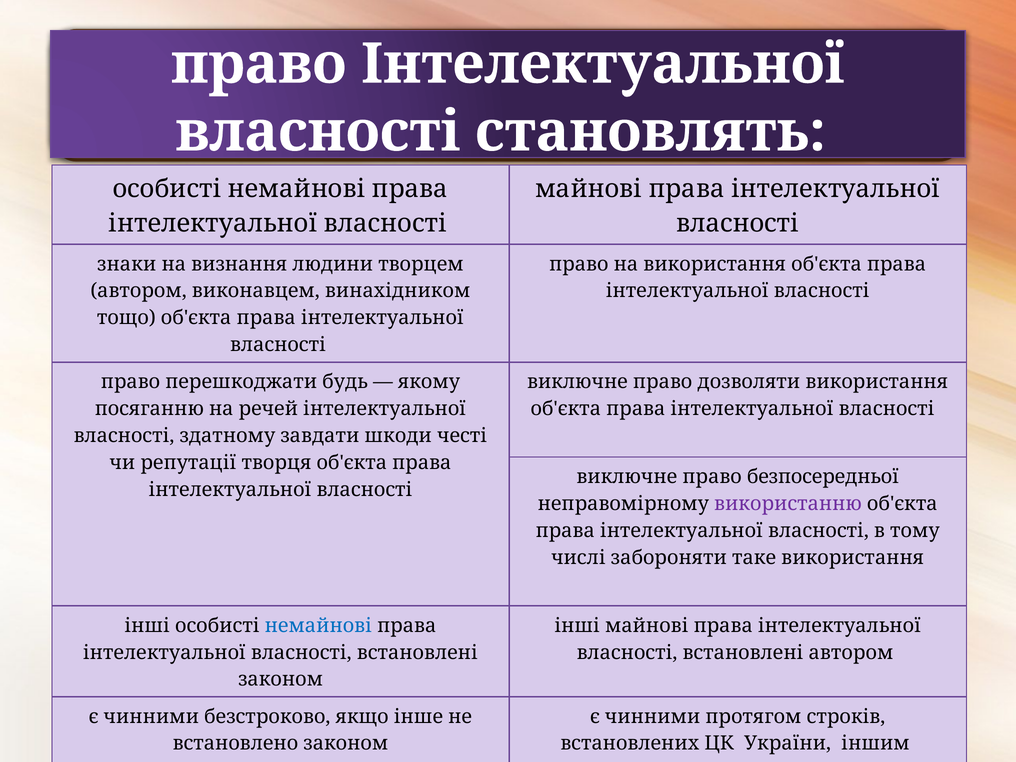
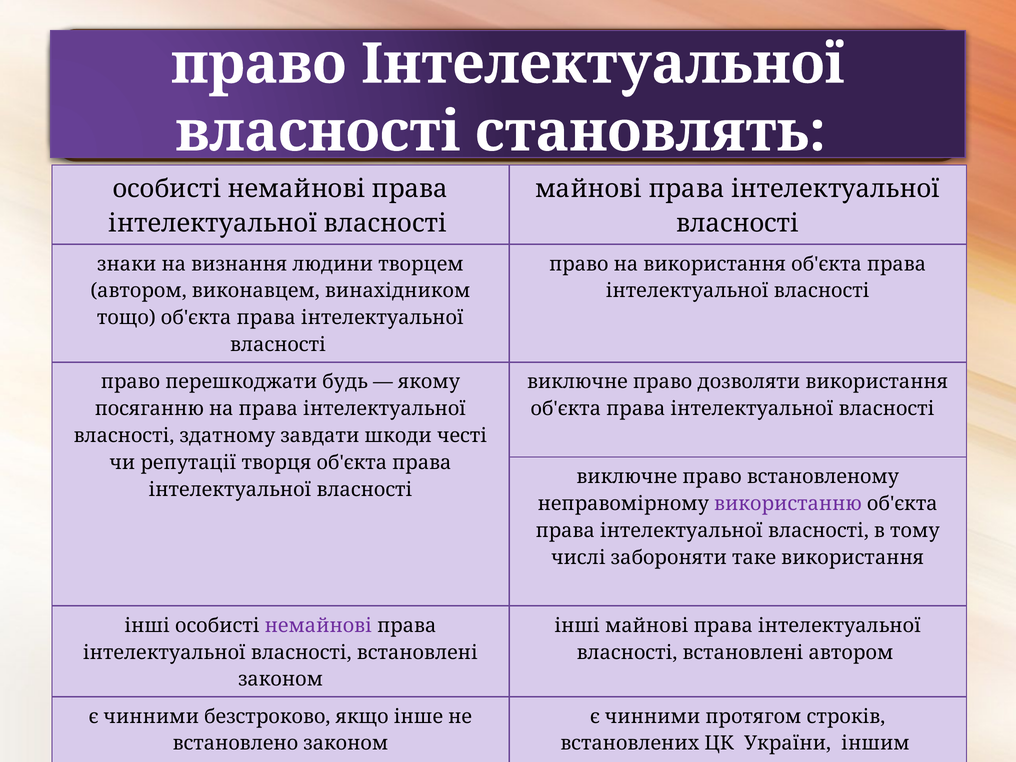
на речей: речей -> права
безпосередньої: безпосередньої -> встановленому
немайнові at (318, 626) colour: blue -> purple
